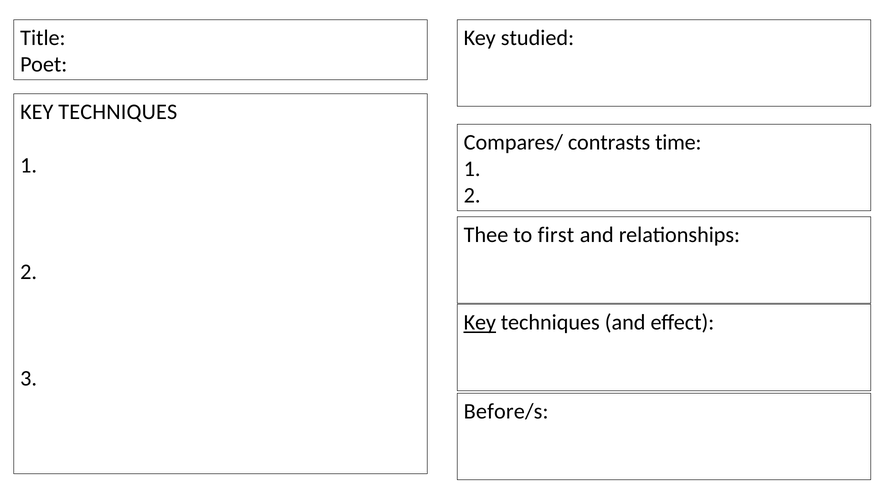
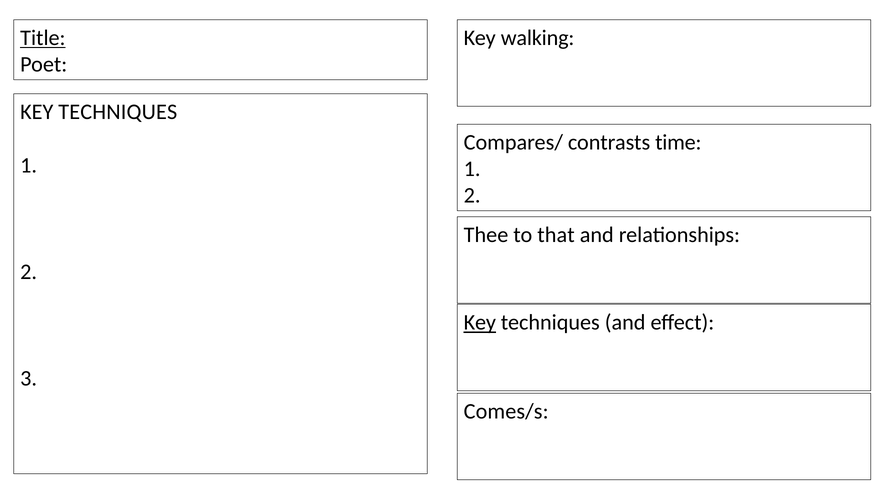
Title underline: none -> present
studied: studied -> walking
first: first -> that
Before/s: Before/s -> Comes/s
